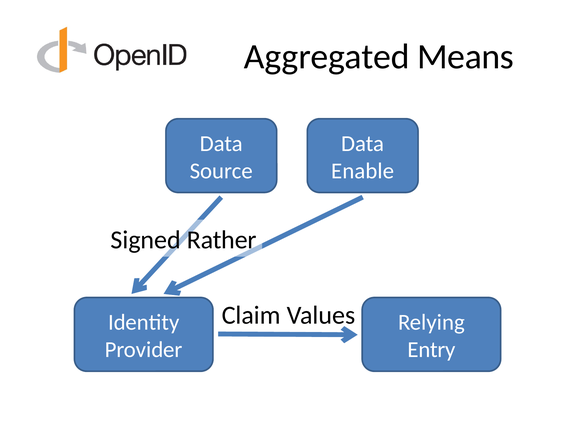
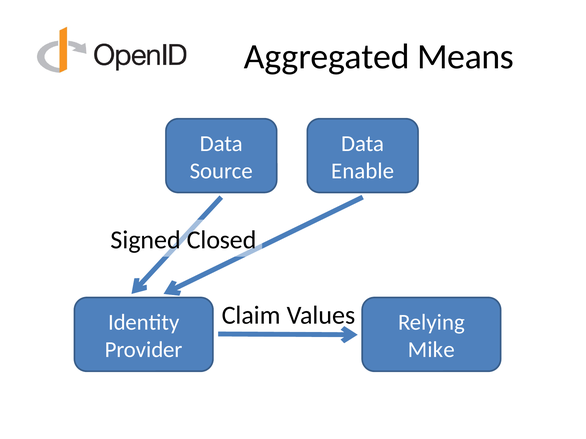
Rather: Rather -> Closed
Entry: Entry -> Mike
